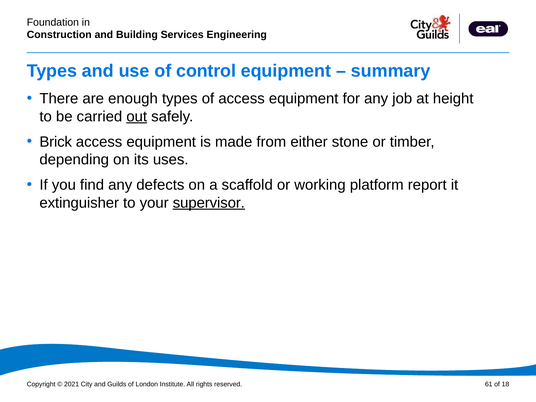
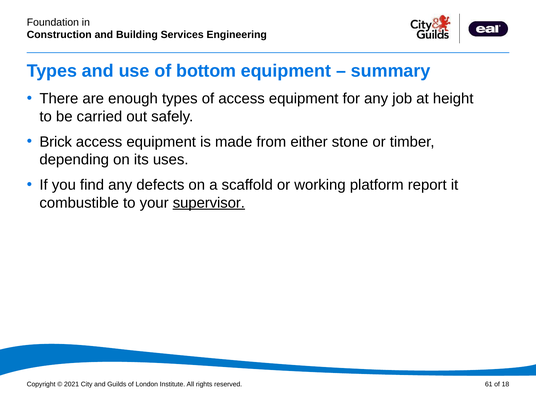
control: control -> bottom
out underline: present -> none
extinguisher: extinguisher -> combustible
